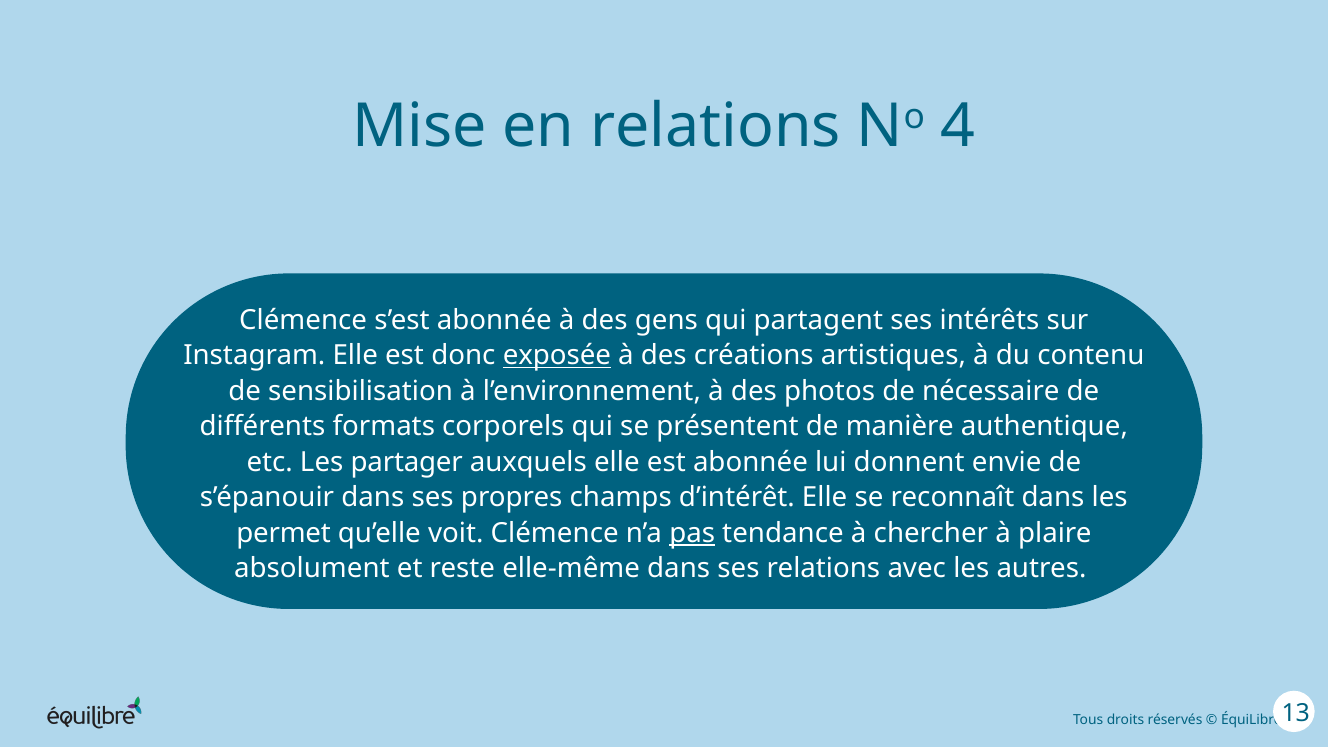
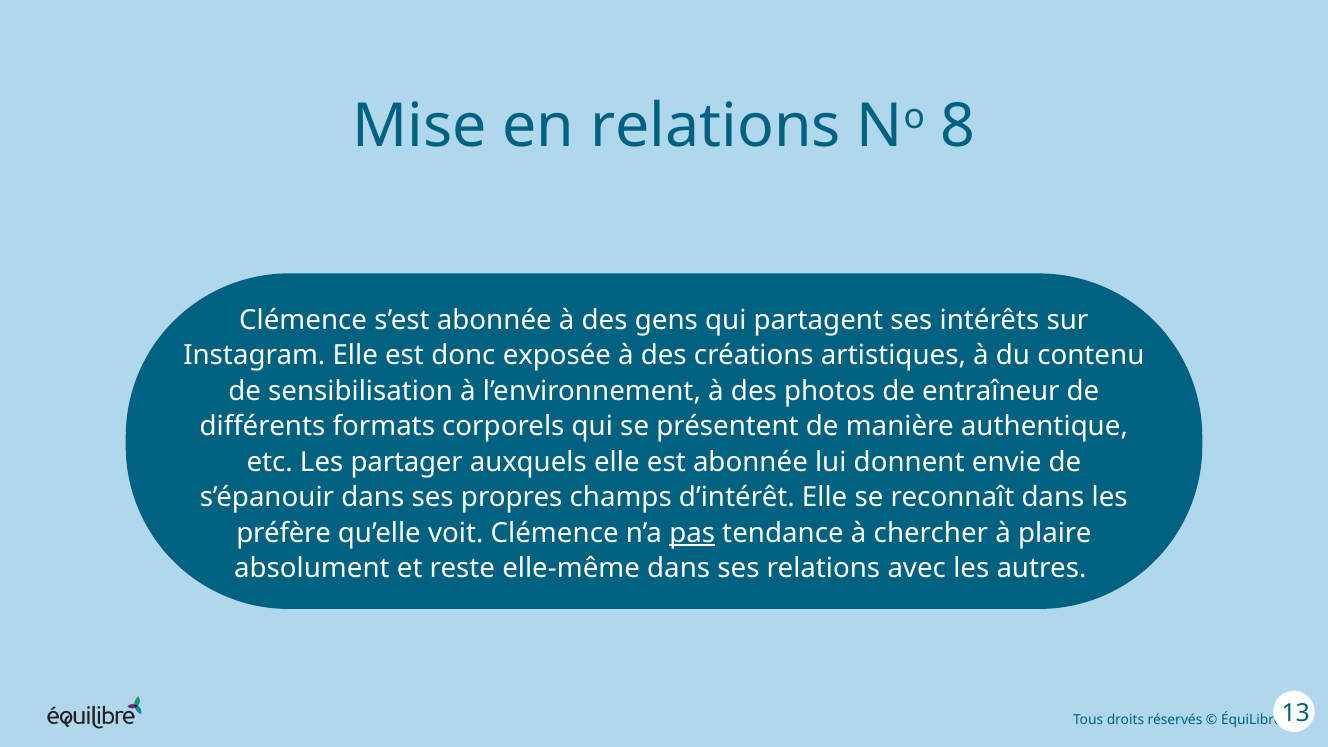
4: 4 -> 8
exposée underline: present -> none
nécessaire: nécessaire -> entraîneur
permet: permet -> préfère
